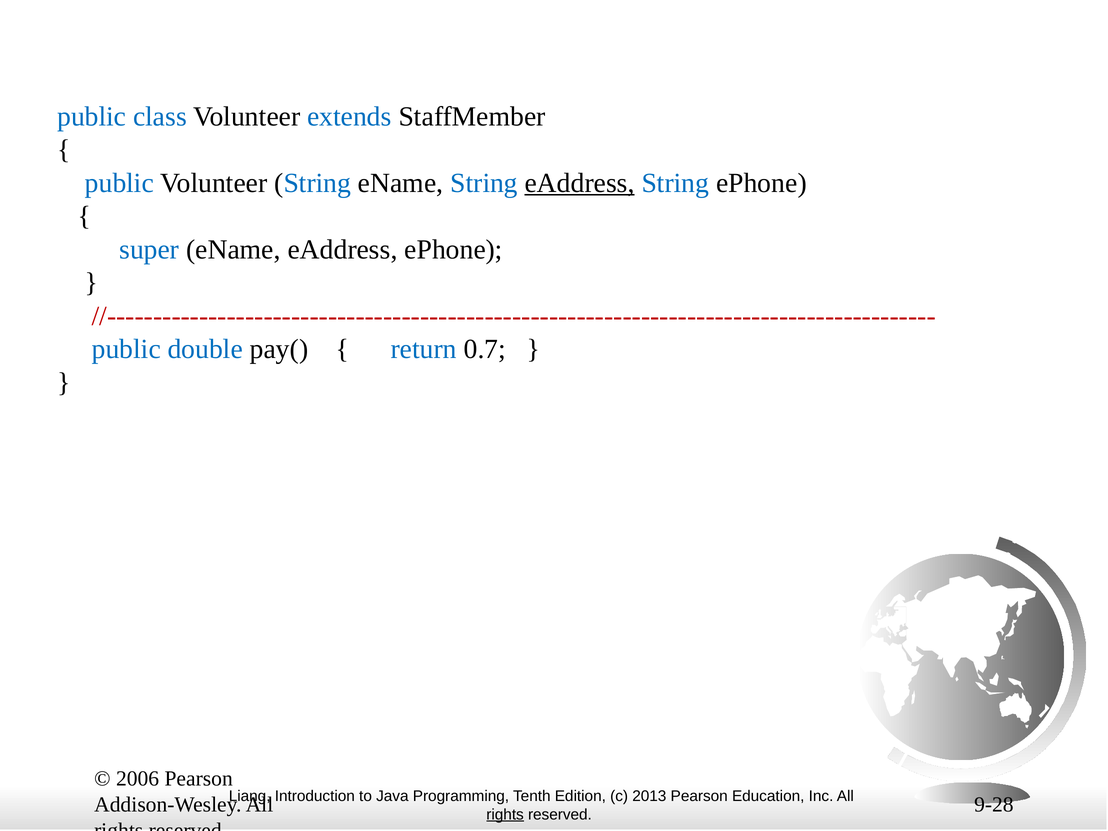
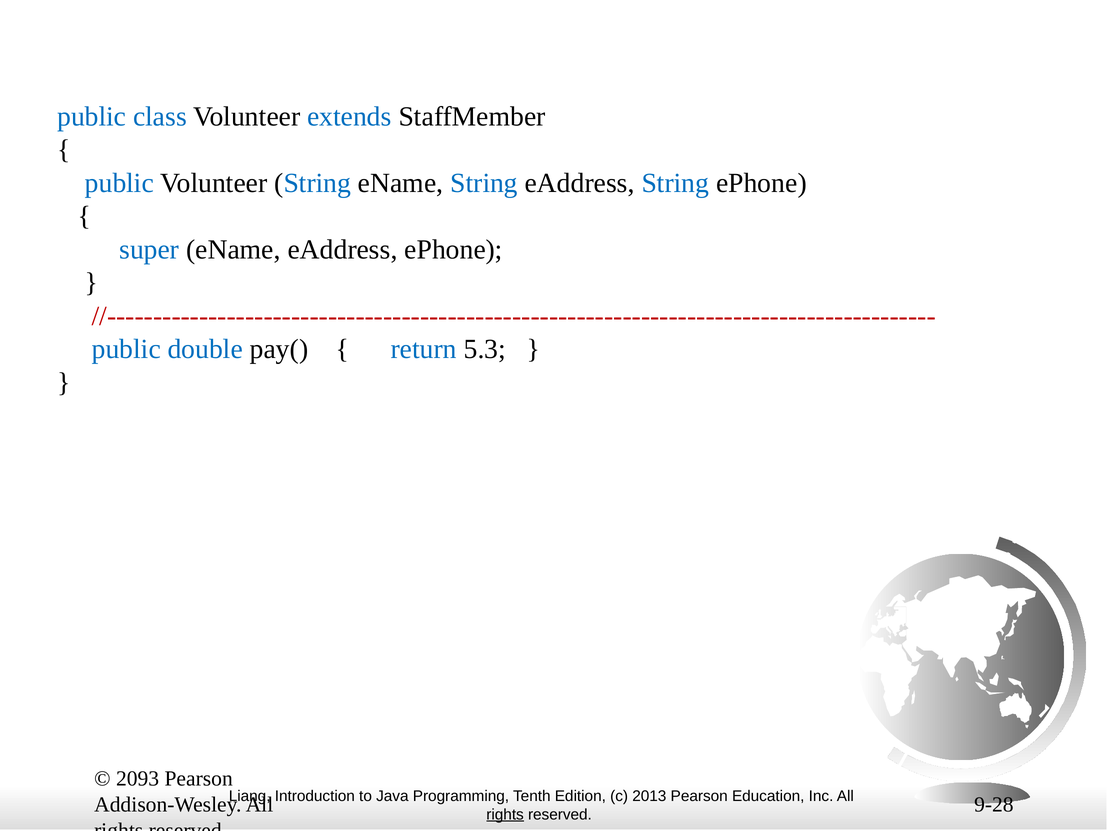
eAddress at (580, 183) underline: present -> none
0.7: 0.7 -> 5.3
2006: 2006 -> 2093
